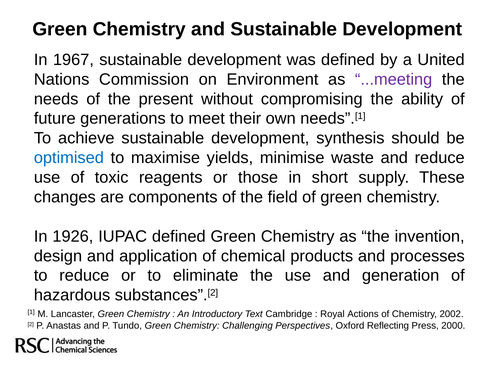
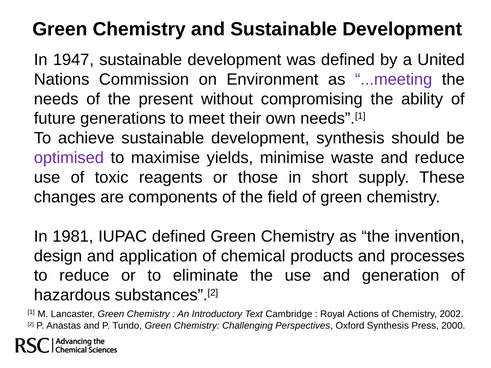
1967: 1967 -> 1947
optimised colour: blue -> purple
1926: 1926 -> 1981
Oxford Reflecting: Reflecting -> Synthesis
